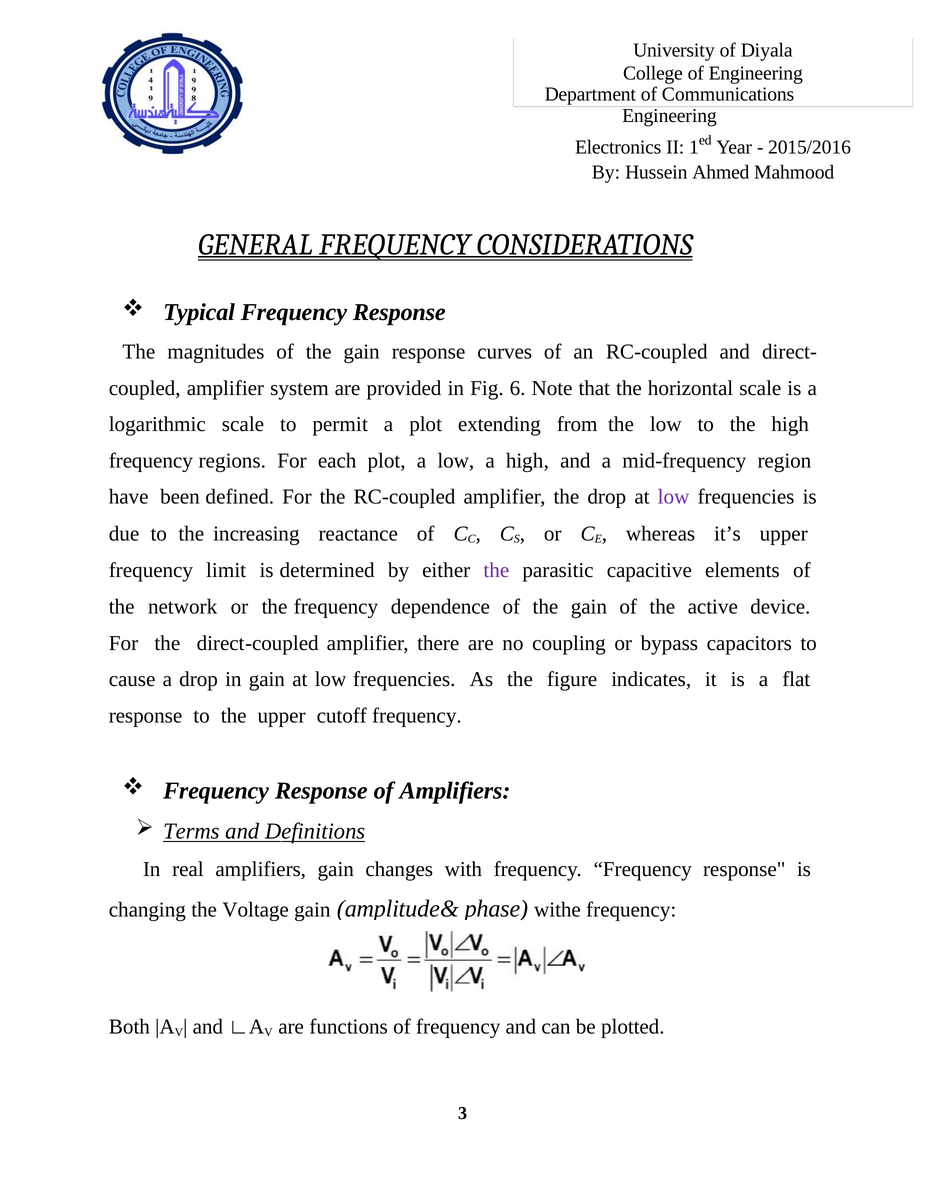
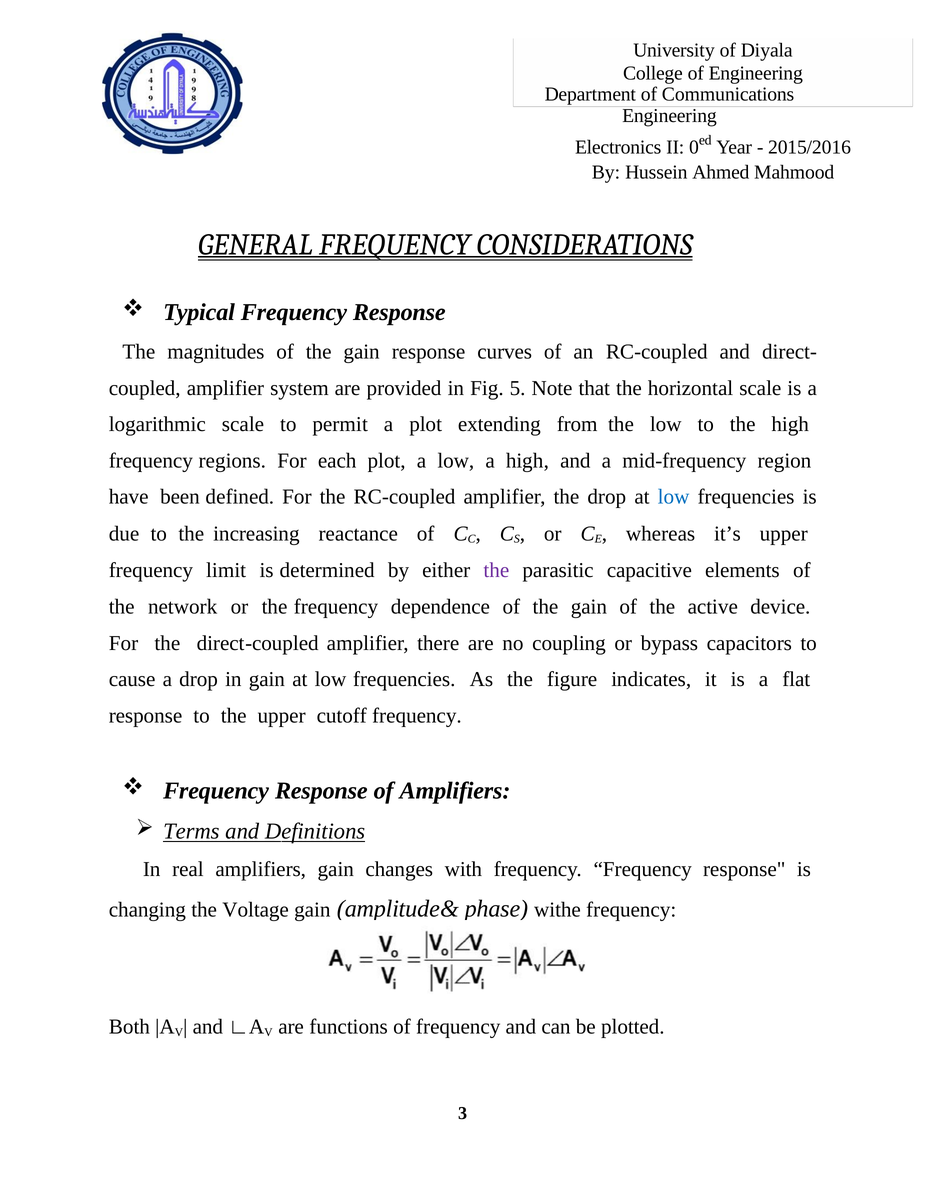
1: 1 -> 0
6: 6 -> 5
low at (674, 497) colour: purple -> blue
